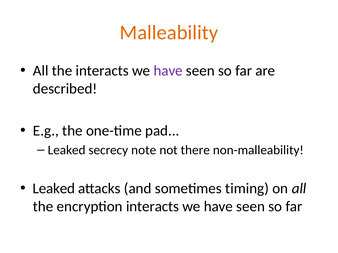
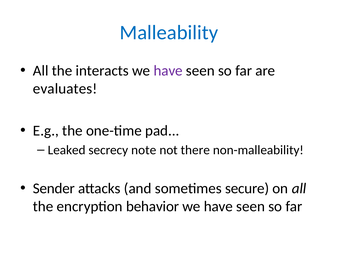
Malleability colour: orange -> blue
described: described -> evaluates
Leaked at (54, 189): Leaked -> Sender
timing: timing -> secure
encryption interacts: interacts -> behavior
